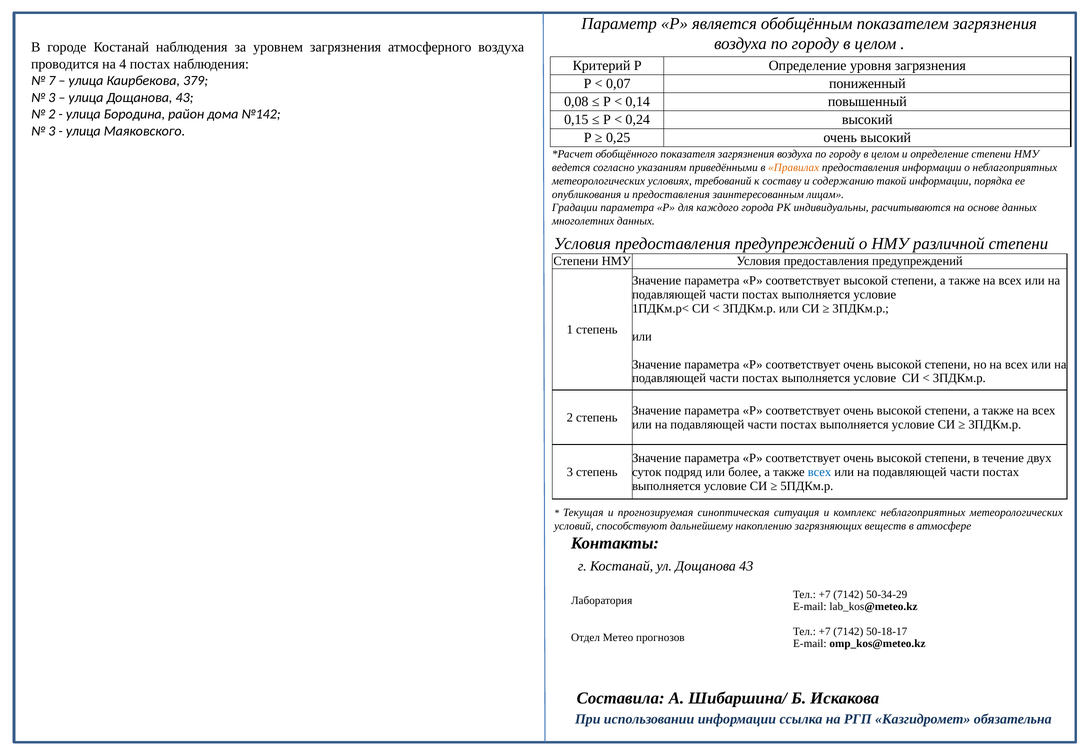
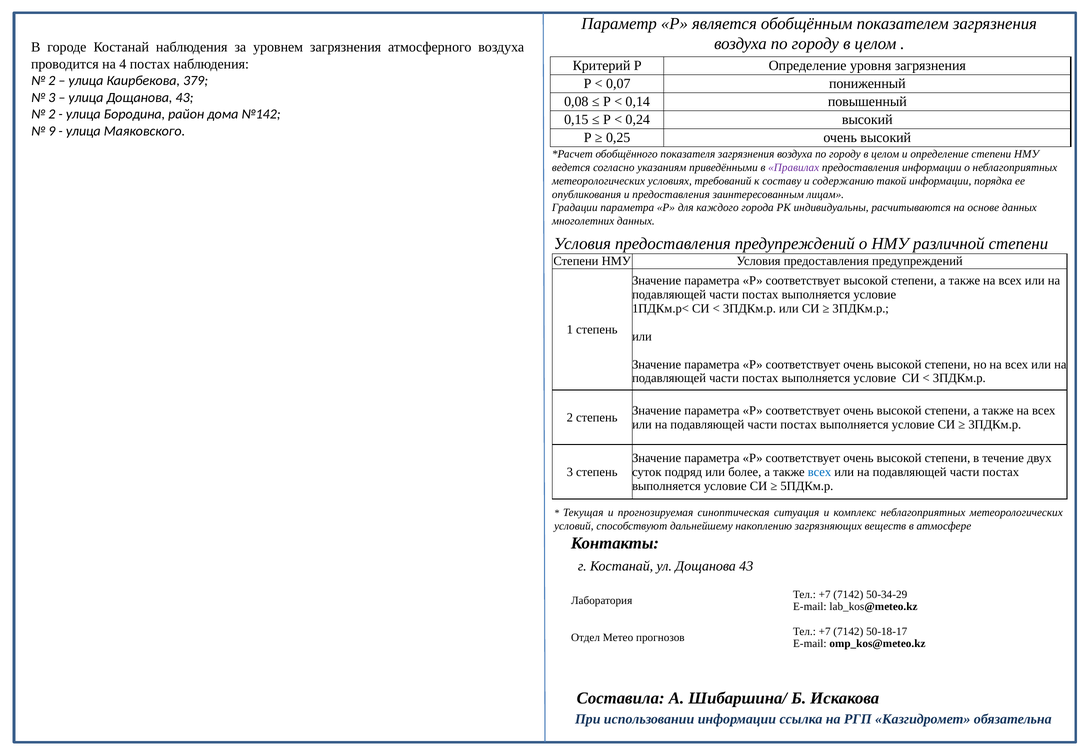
7 at (52, 81): 7 -> 2
3 at (52, 131): 3 -> 9
Правилах colour: orange -> purple
